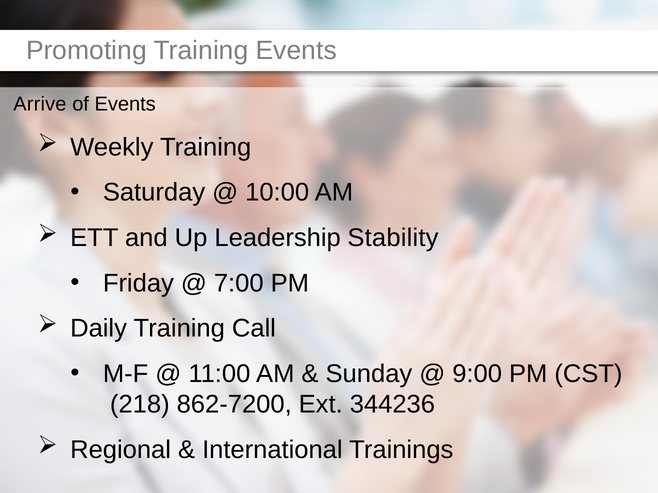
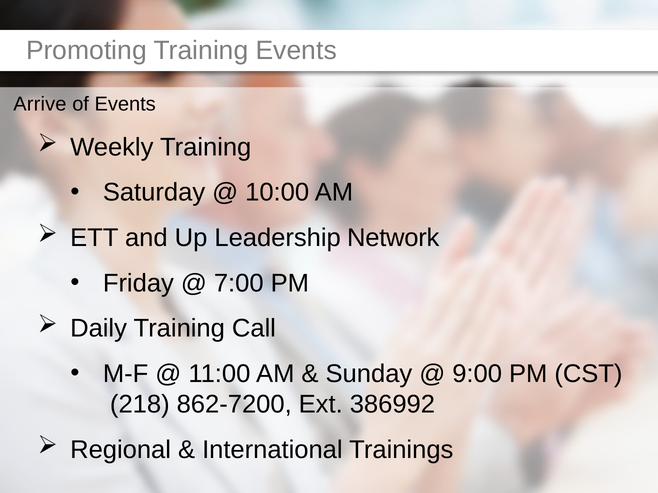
Stability: Stability -> Network
344236: 344236 -> 386992
